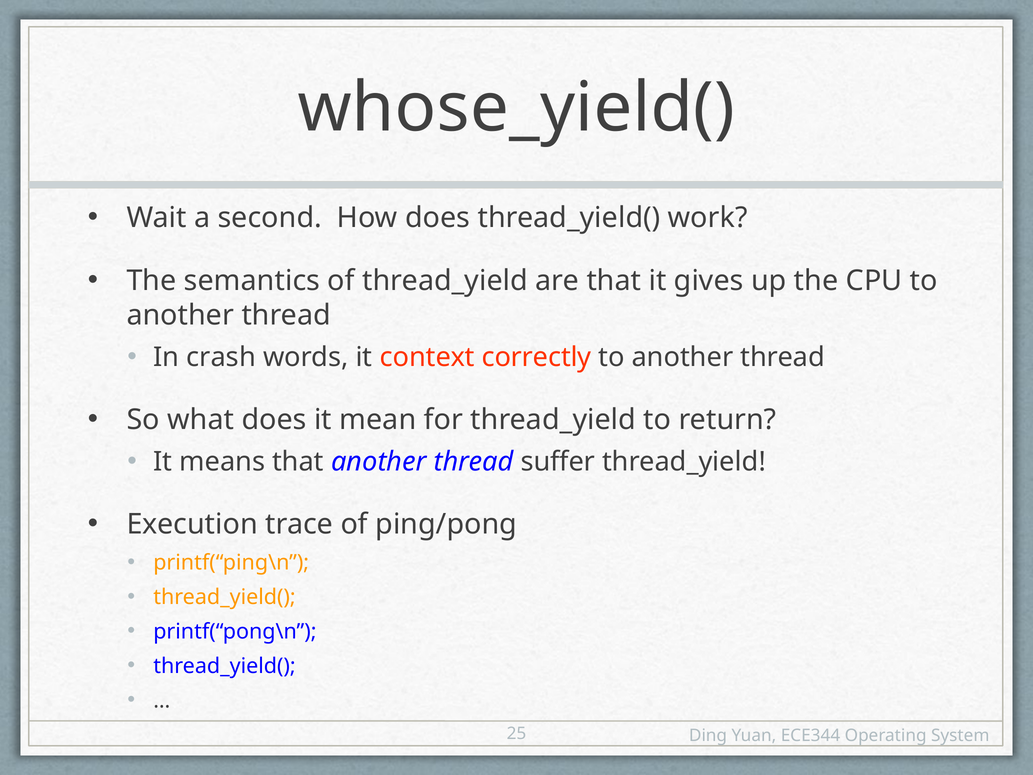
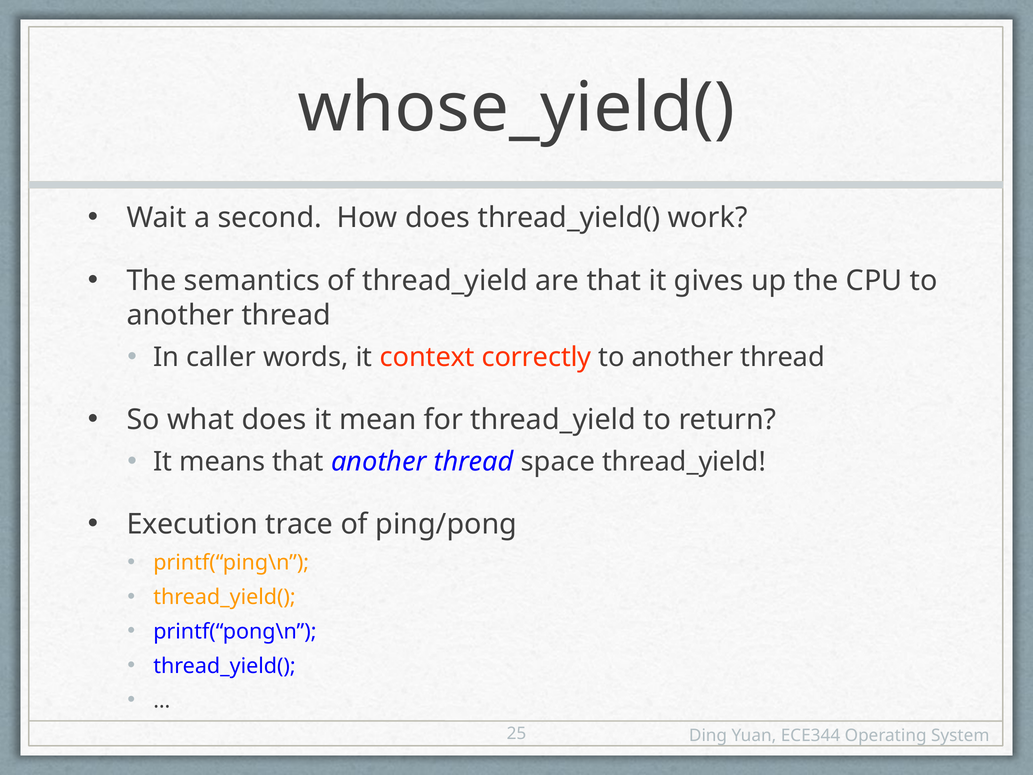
crash: crash -> caller
suffer: suffer -> space
